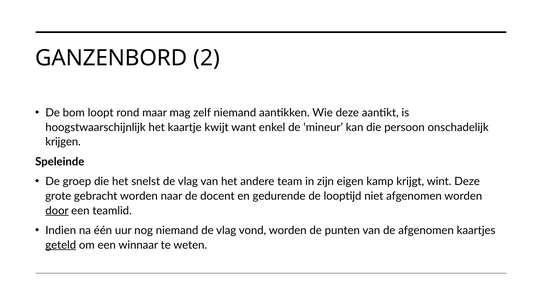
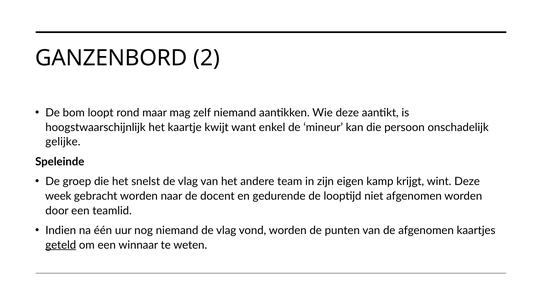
krijgen: krijgen -> gelijke
grote: grote -> week
door underline: present -> none
